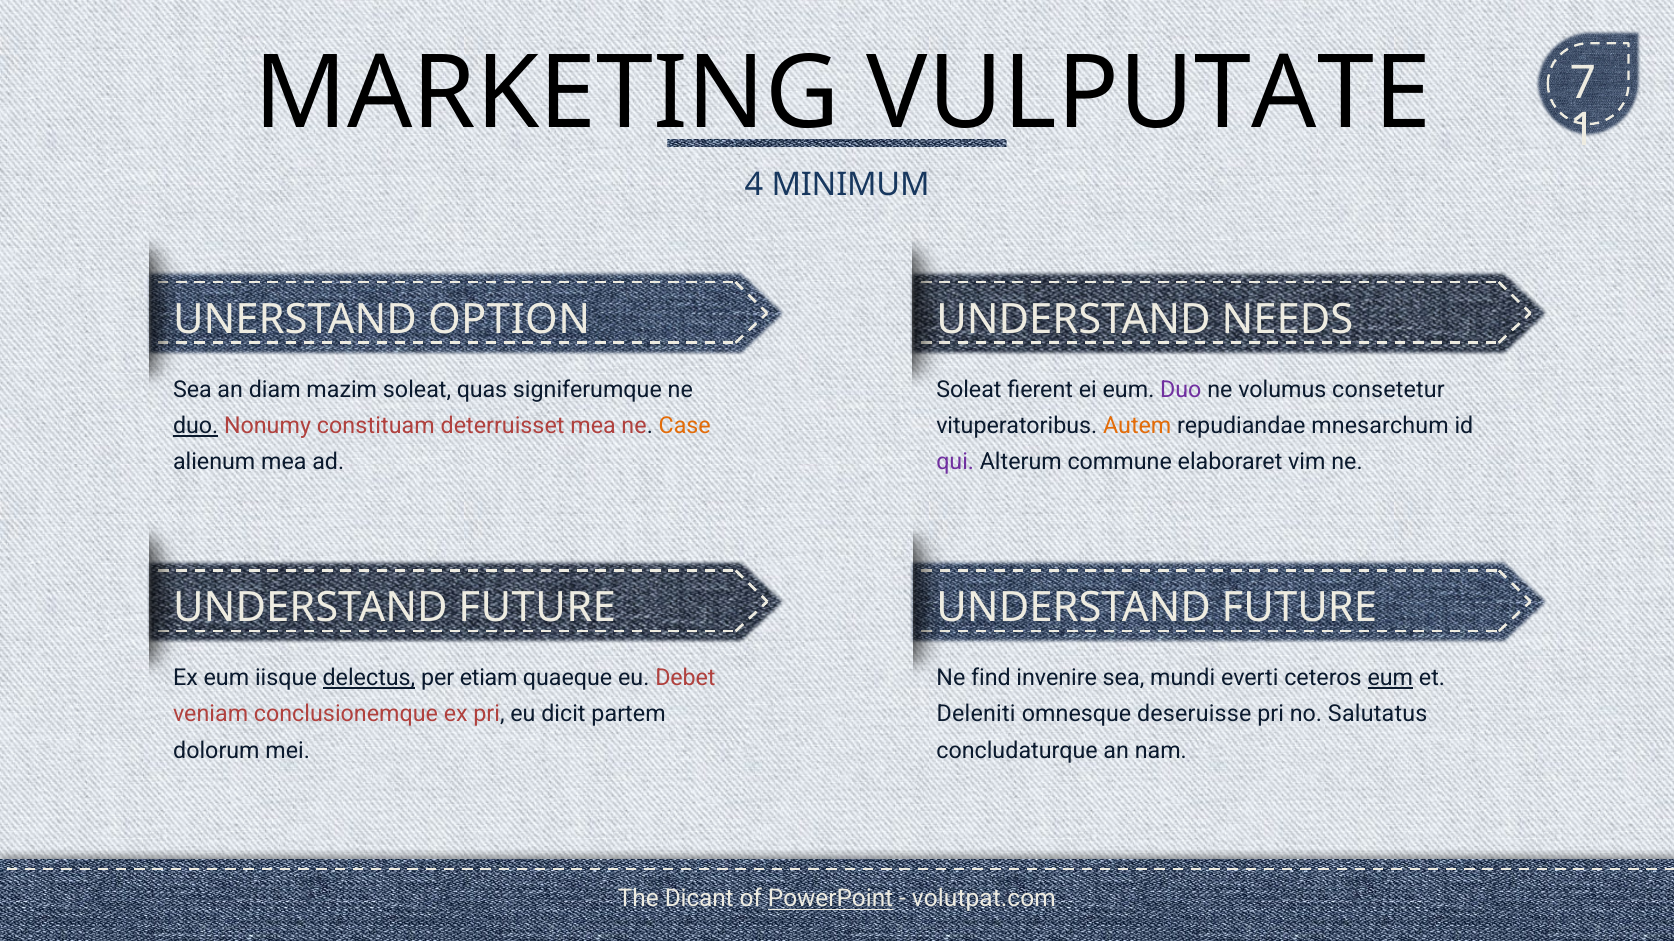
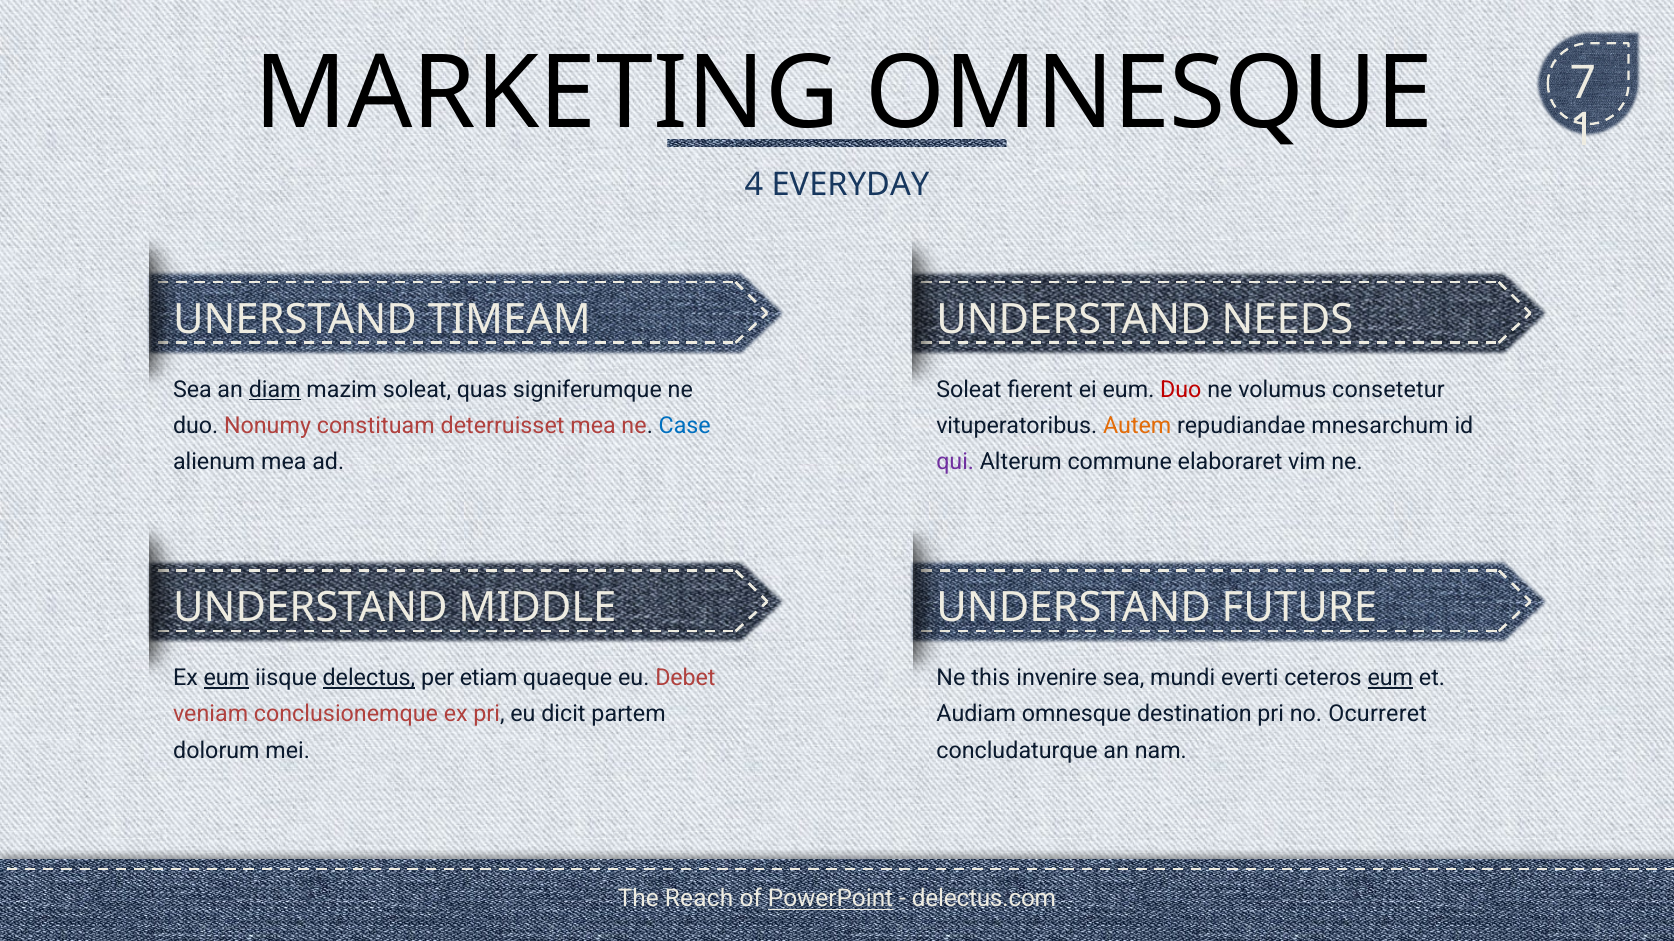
MARKETING VULPUTATE: VULPUTATE -> OMNESQUE
MINIMUM: MINIMUM -> EVERYDAY
OPTION: OPTION -> TIMEAM
diam underline: none -> present
Duo at (1181, 390) colour: purple -> red
duo at (196, 426) underline: present -> none
Case colour: orange -> blue
FUTURE at (537, 608): FUTURE -> MIDDLE
eum at (226, 678) underline: none -> present
find: find -> this
Deleniti: Deleniti -> Audiam
deseruisse: deseruisse -> destination
Salutatus: Salutatus -> Ocurreret
Dicant: Dicant -> Reach
volutpat.com: volutpat.com -> delectus.com
